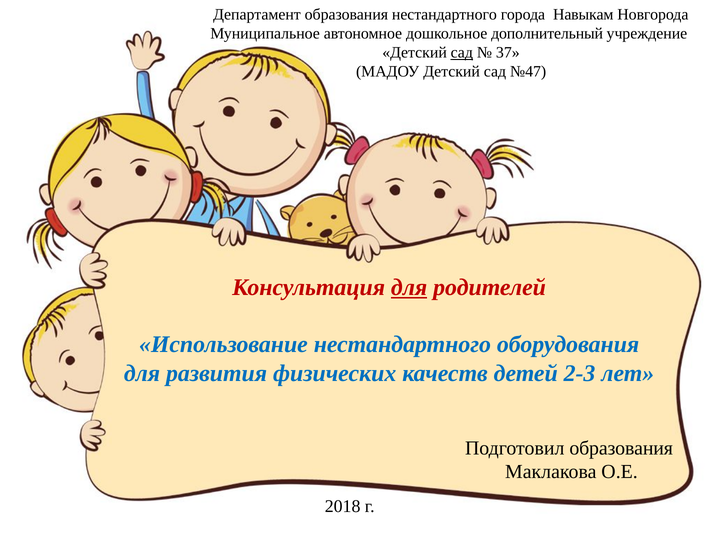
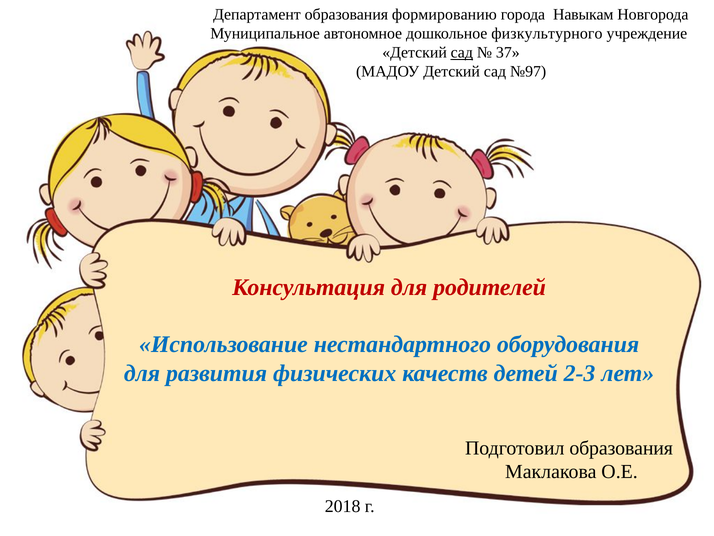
образования нестандартного: нестандартного -> формированию
дополнительный: дополнительный -> физкультурного
№47: №47 -> №97
для at (409, 287) underline: present -> none
